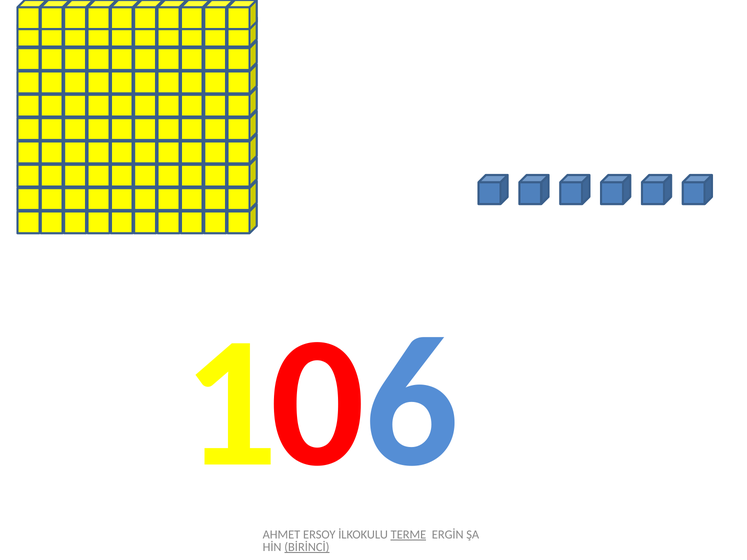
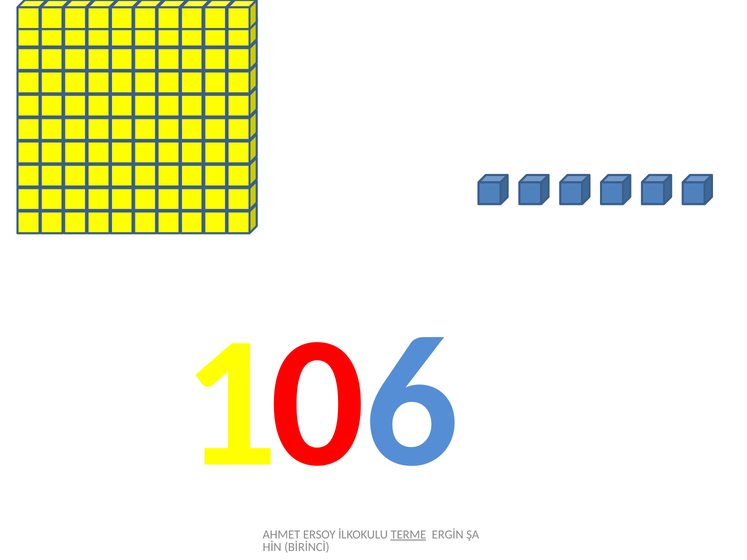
BİRİNCİ underline: present -> none
